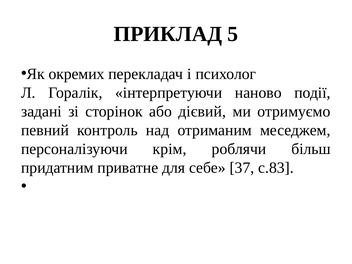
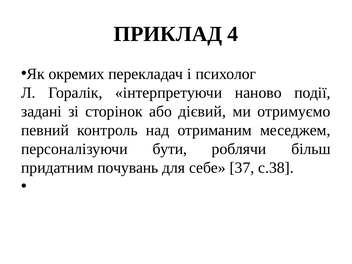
5: 5 -> 4
крім: крім -> бути
приватне: приватне -> почувань
с.83: с.83 -> с.38
